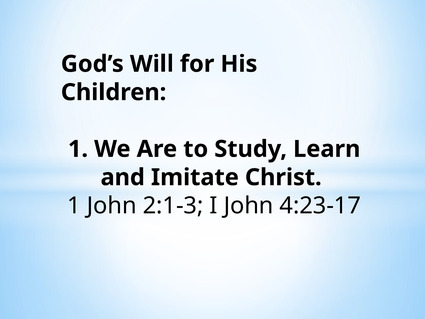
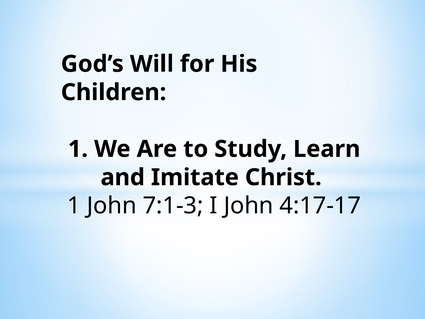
2:1-3: 2:1-3 -> 7:1-3
4:23-17: 4:23-17 -> 4:17-17
